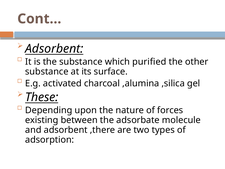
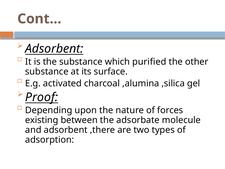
These: These -> Proof
